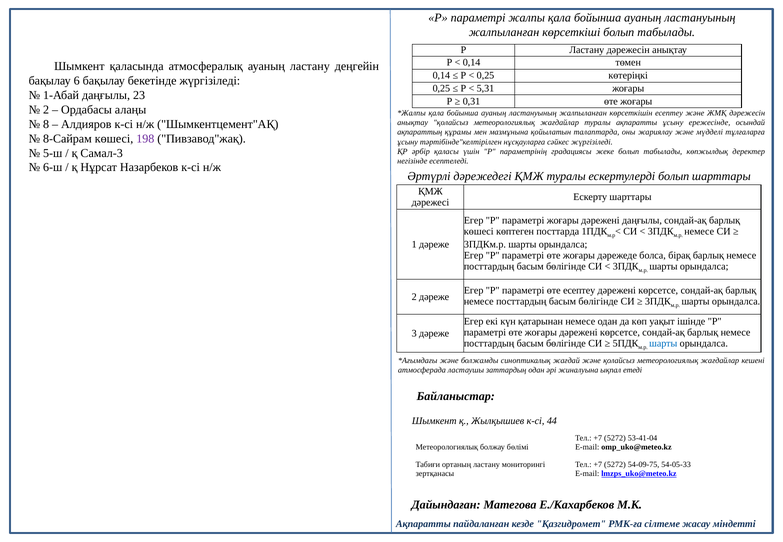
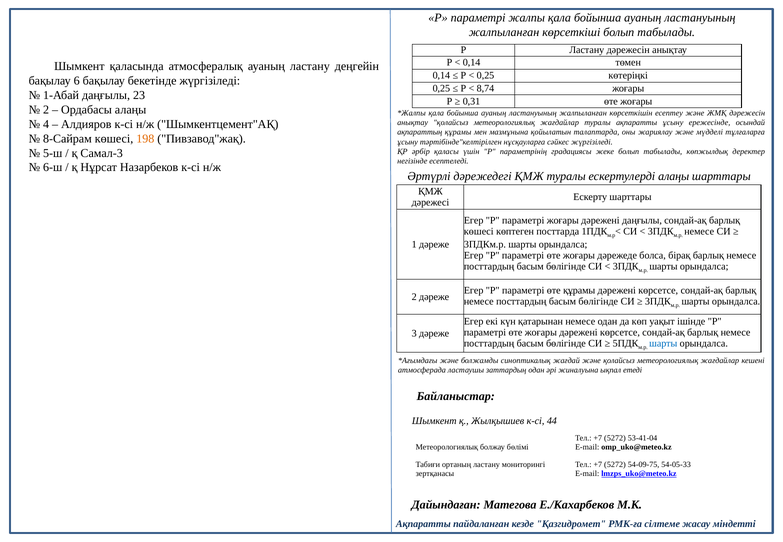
5,31: 5,31 -> 8,74
8: 8 -> 4
198 colour: purple -> orange
ескертулерді болып: болып -> алаңы
өте есептеу: есептеу -> құрамы
